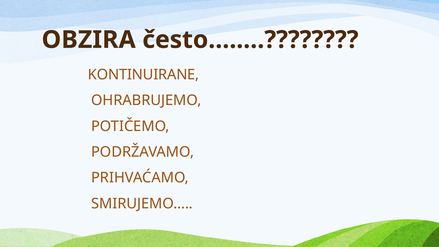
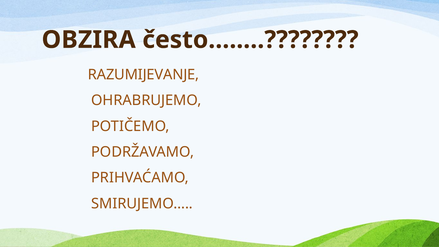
KONTINUIRANE: KONTINUIRANE -> RAZUMIJEVANJE
